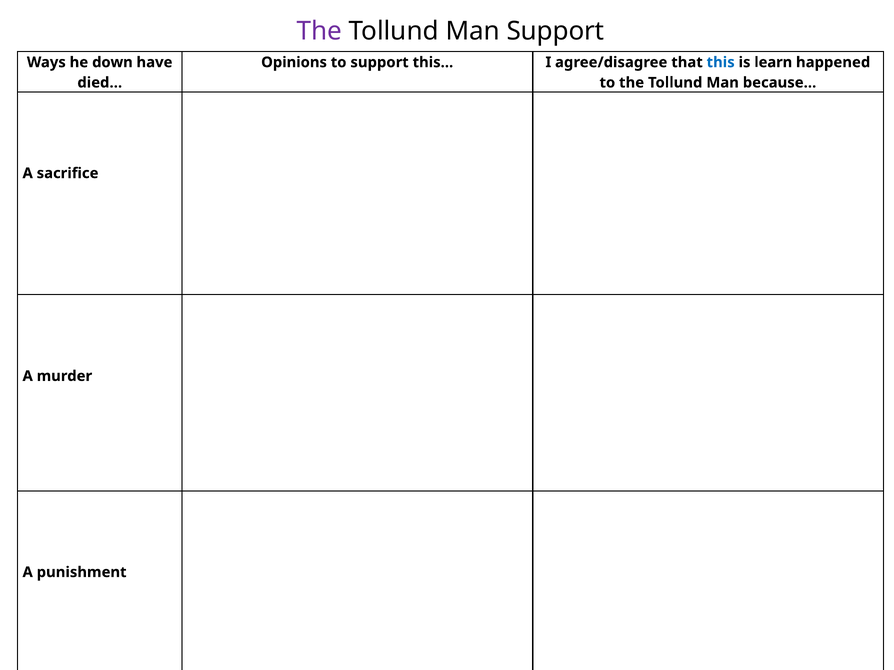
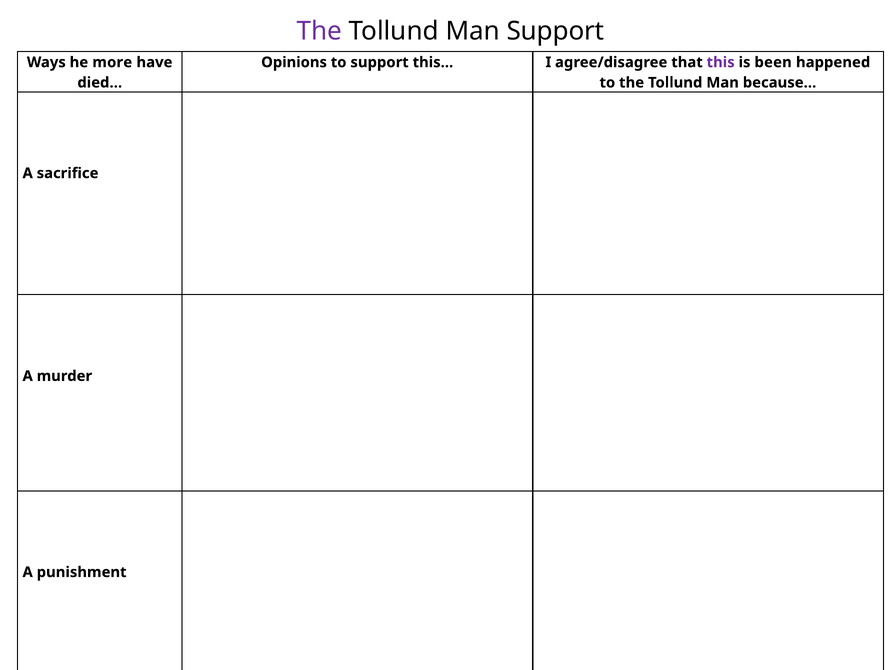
down: down -> more
this colour: blue -> purple
learn: learn -> been
